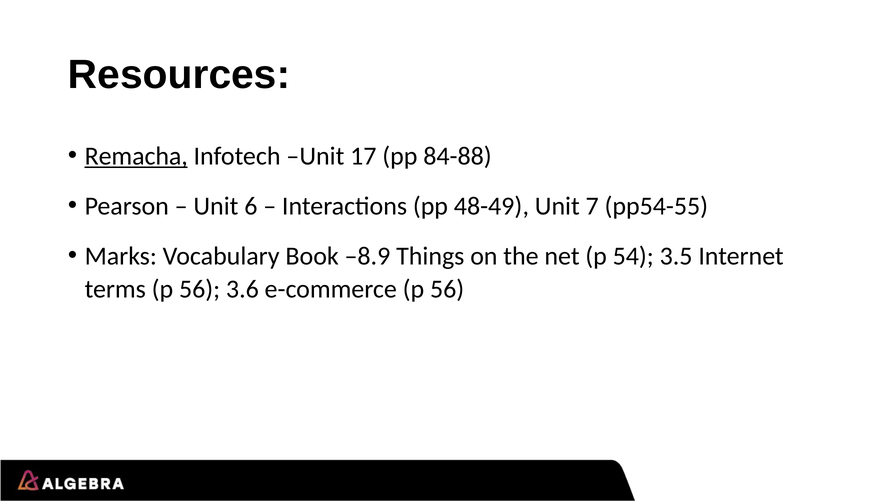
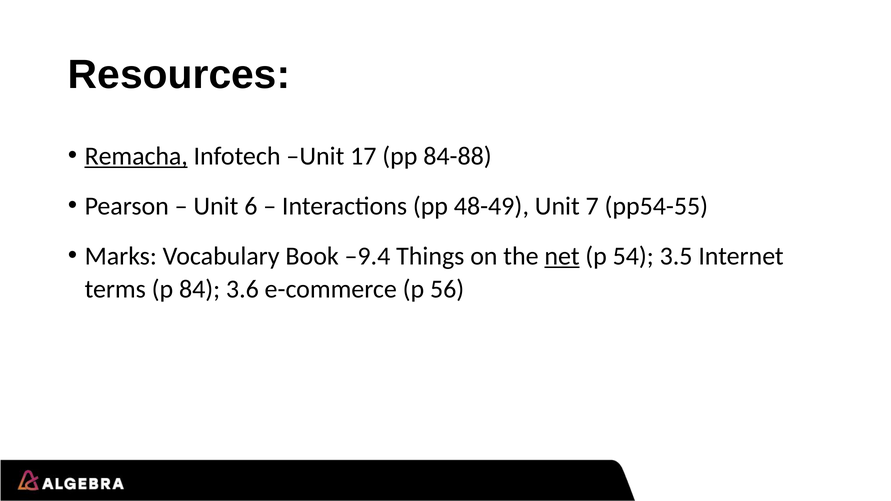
–8.9: –8.9 -> –9.4
net underline: none -> present
terms p 56: 56 -> 84
